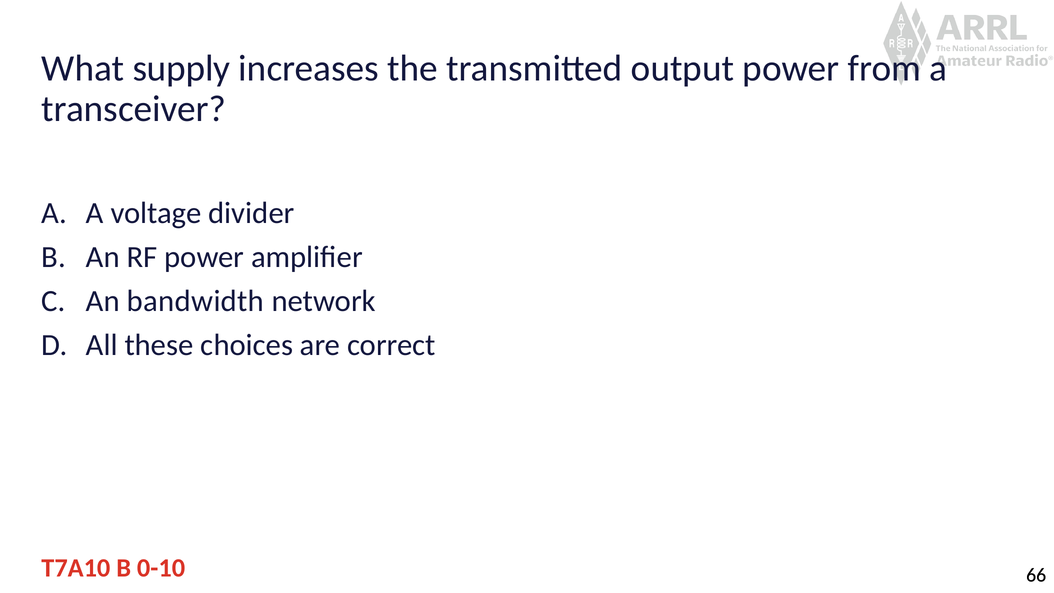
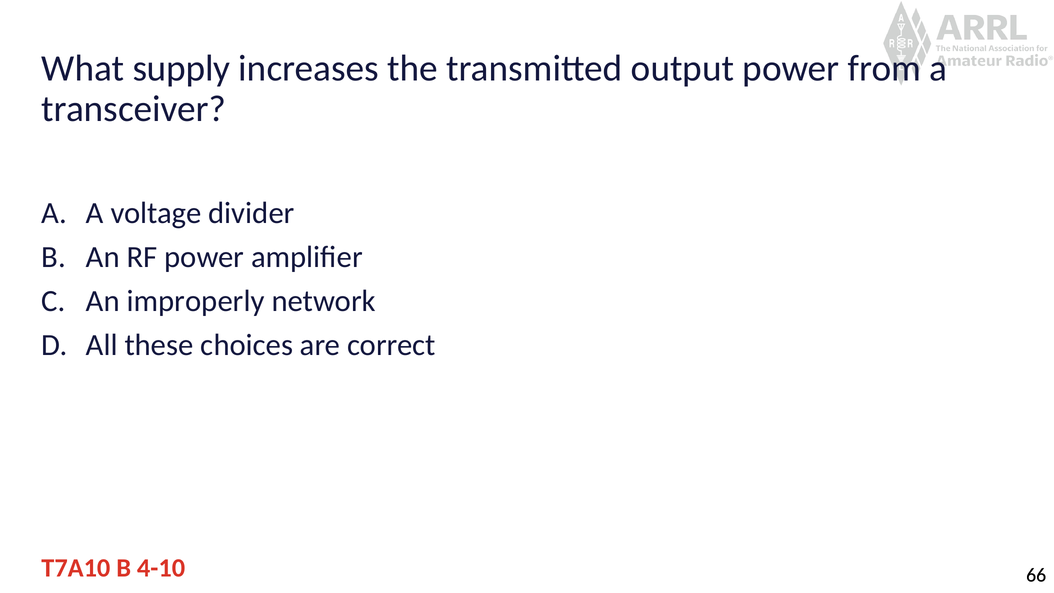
bandwidth: bandwidth -> improperly
0-10: 0-10 -> 4-10
